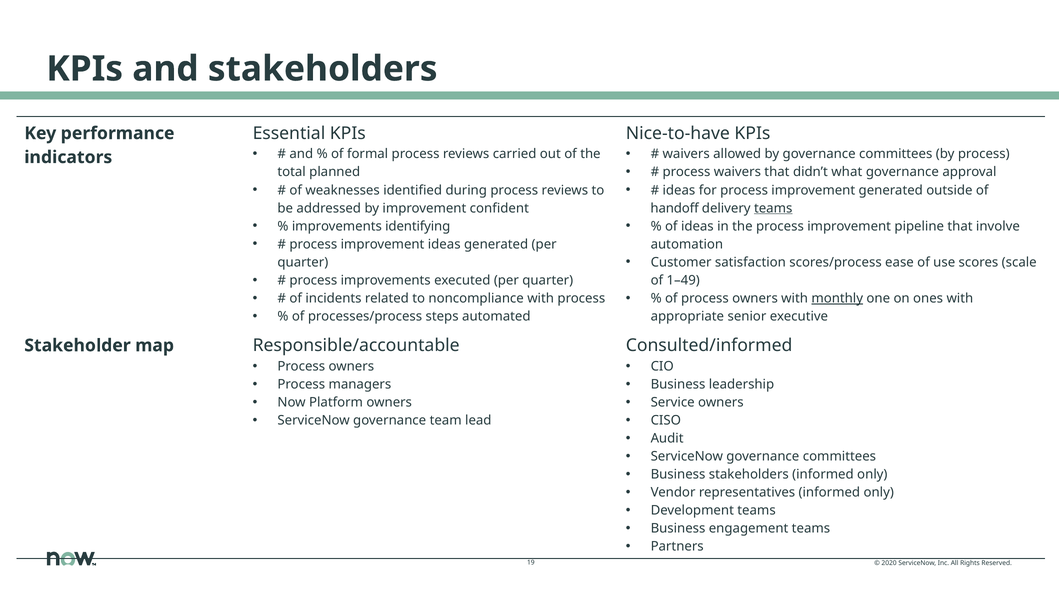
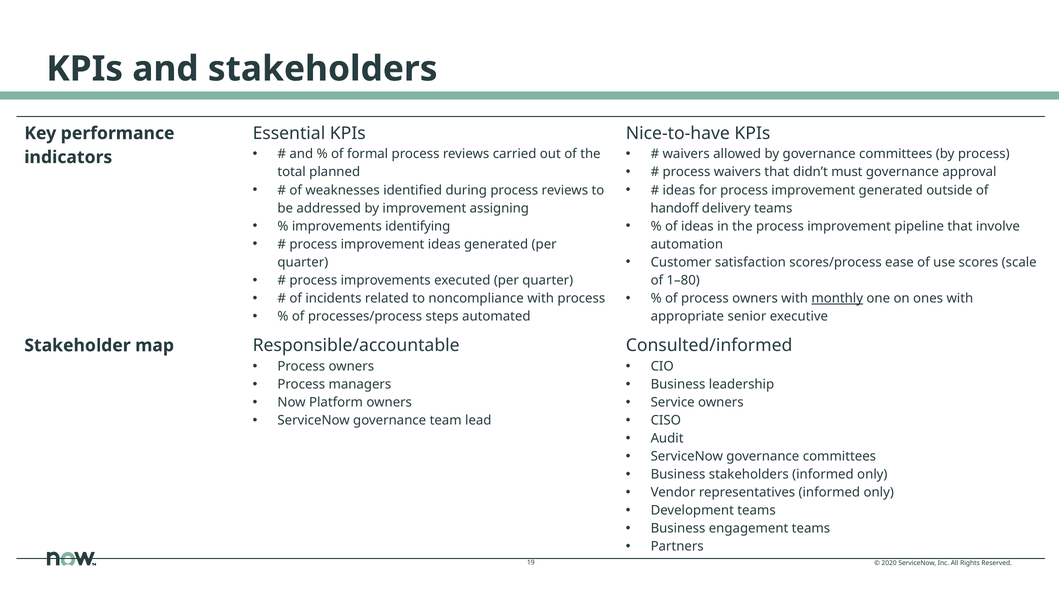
what: what -> must
confident: confident -> assigning
teams at (773, 208) underline: present -> none
1–49: 1–49 -> 1–80
